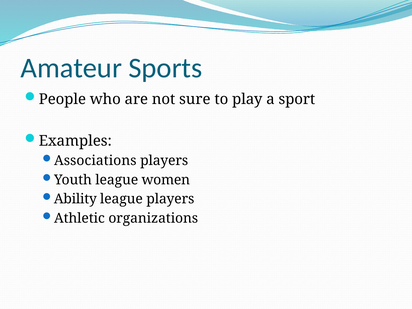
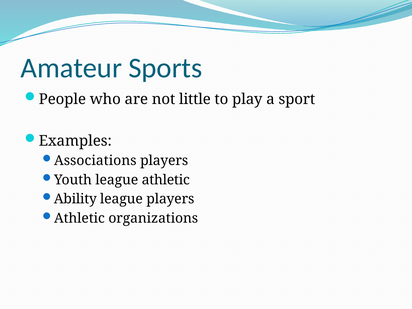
sure: sure -> little
league women: women -> athletic
